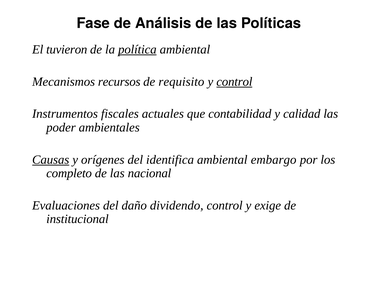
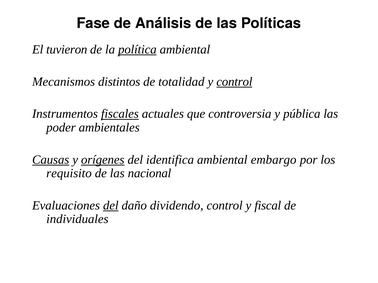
recursos: recursos -> distintos
requisito: requisito -> totalidad
fiscales underline: none -> present
contabilidad: contabilidad -> controversia
calidad: calidad -> pública
orígenes underline: none -> present
completo: completo -> requisito
del at (111, 206) underline: none -> present
exige: exige -> fiscal
institucional: institucional -> individuales
